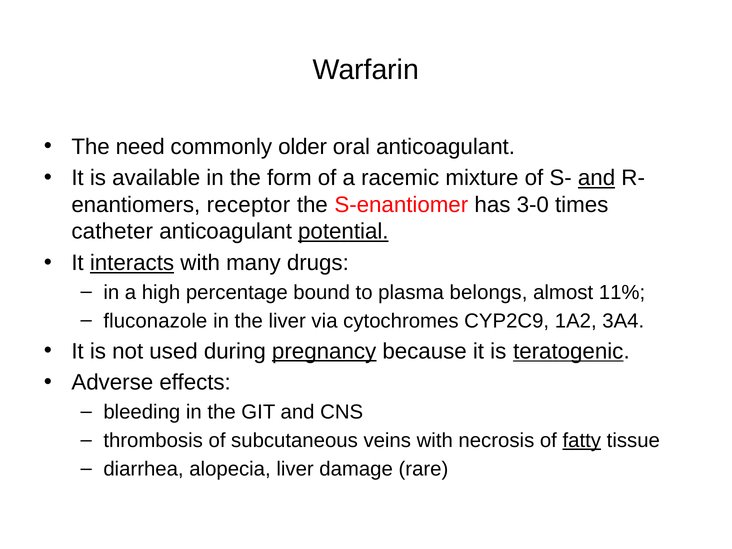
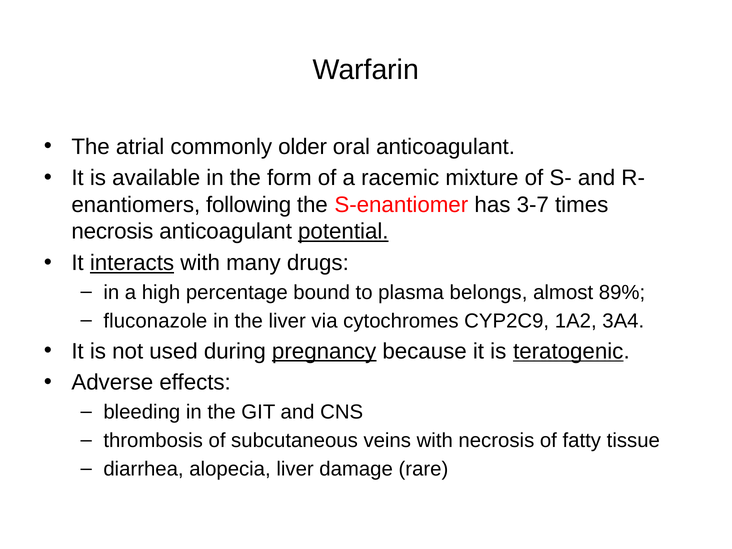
need: need -> atrial
and at (597, 178) underline: present -> none
receptor: receptor -> following
3-0: 3-0 -> 3-7
catheter at (112, 232): catheter -> necrosis
11%: 11% -> 89%
fatty underline: present -> none
